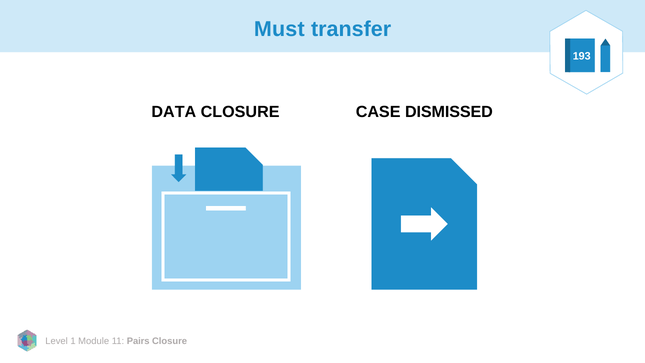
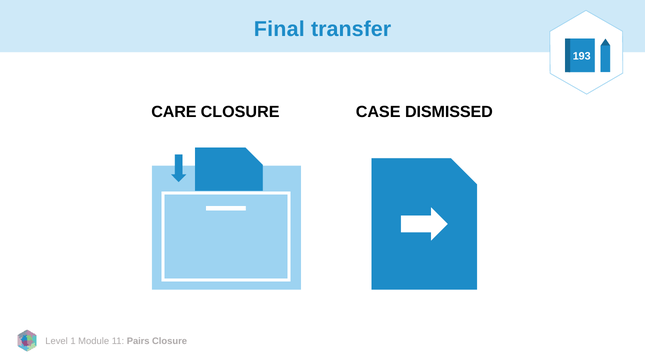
Must: Must -> Final
DATA: DATA -> CARE
